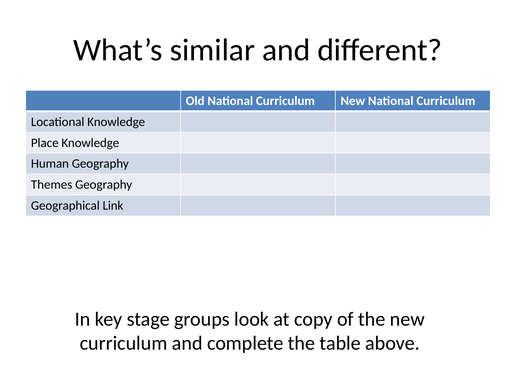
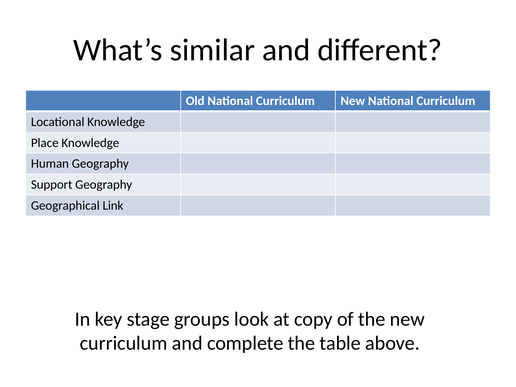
Themes: Themes -> Support
